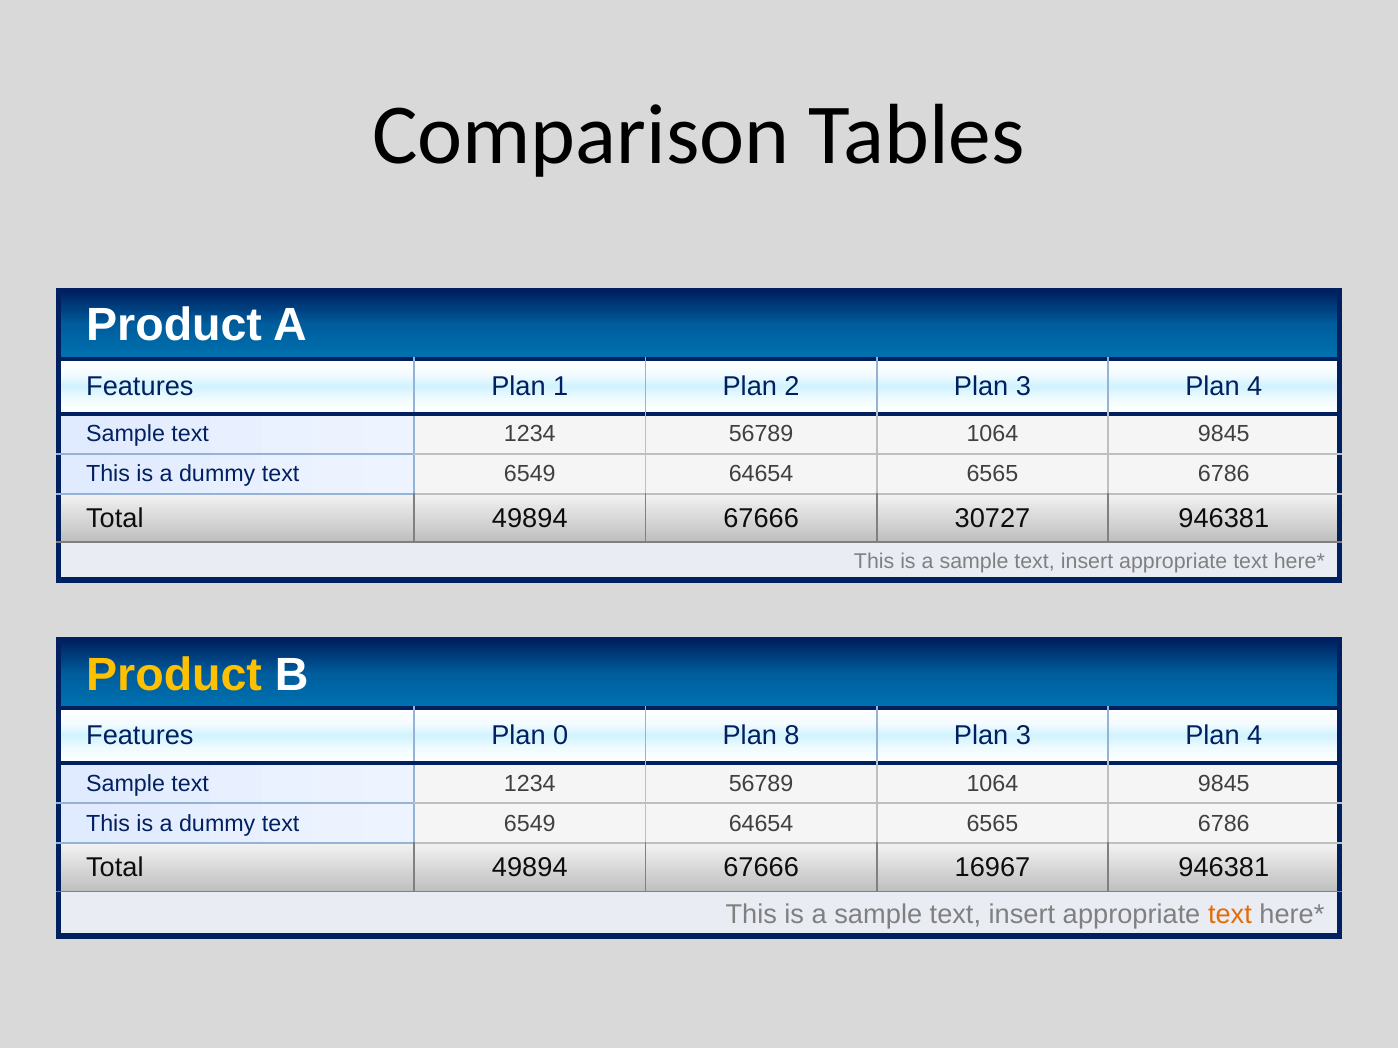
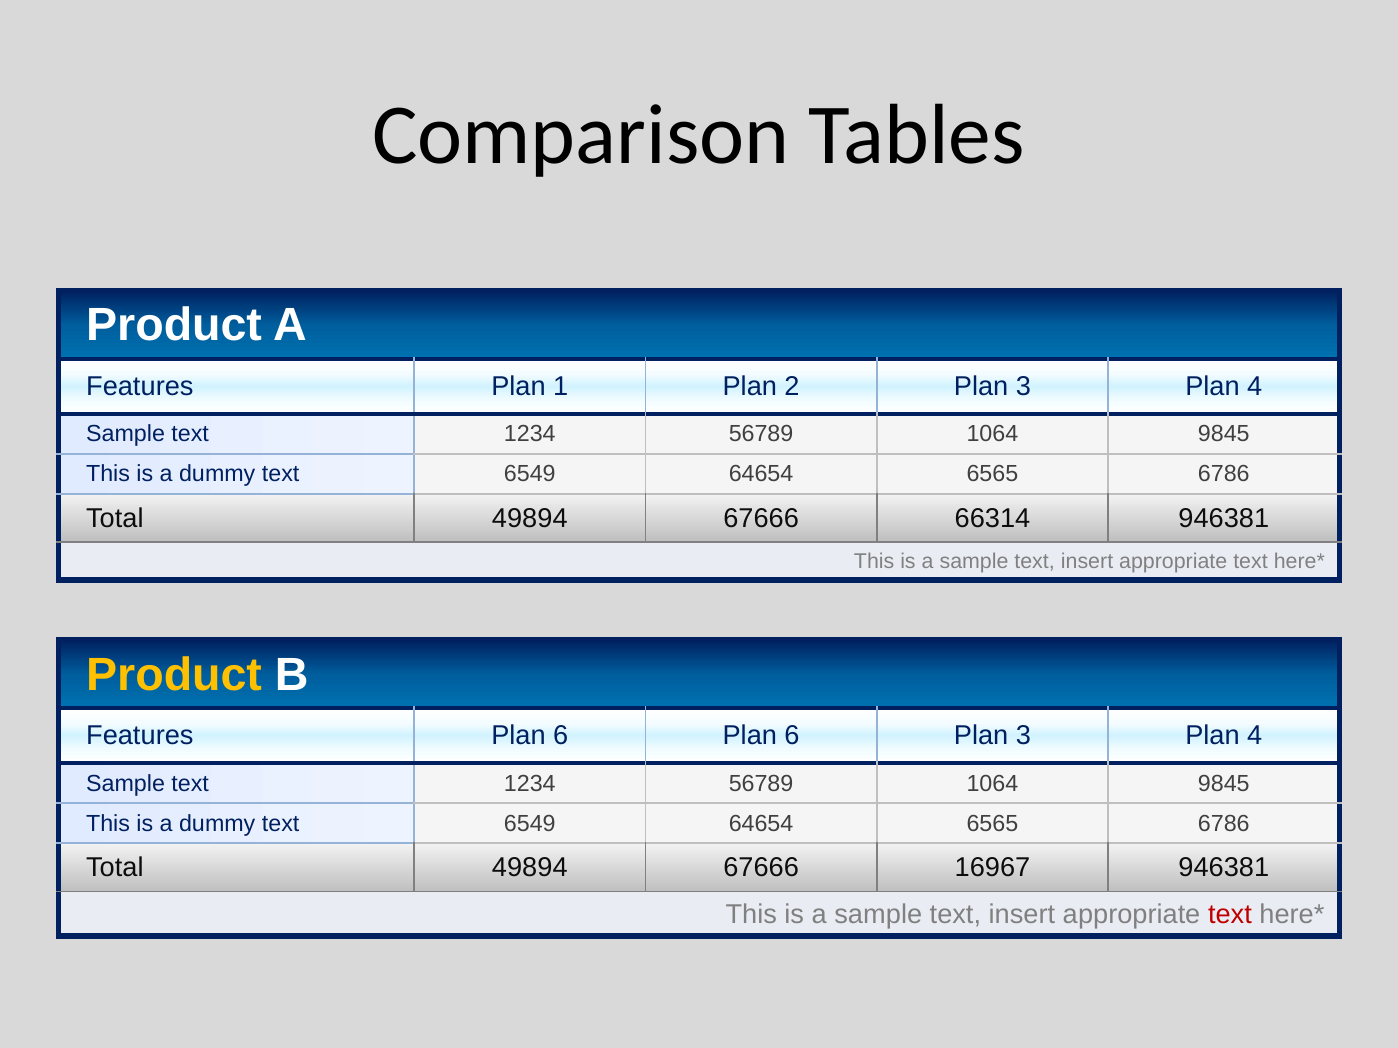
30727: 30727 -> 66314
Features Plan 0: 0 -> 6
8 at (792, 736): 8 -> 6
text at (1230, 915) colour: orange -> red
